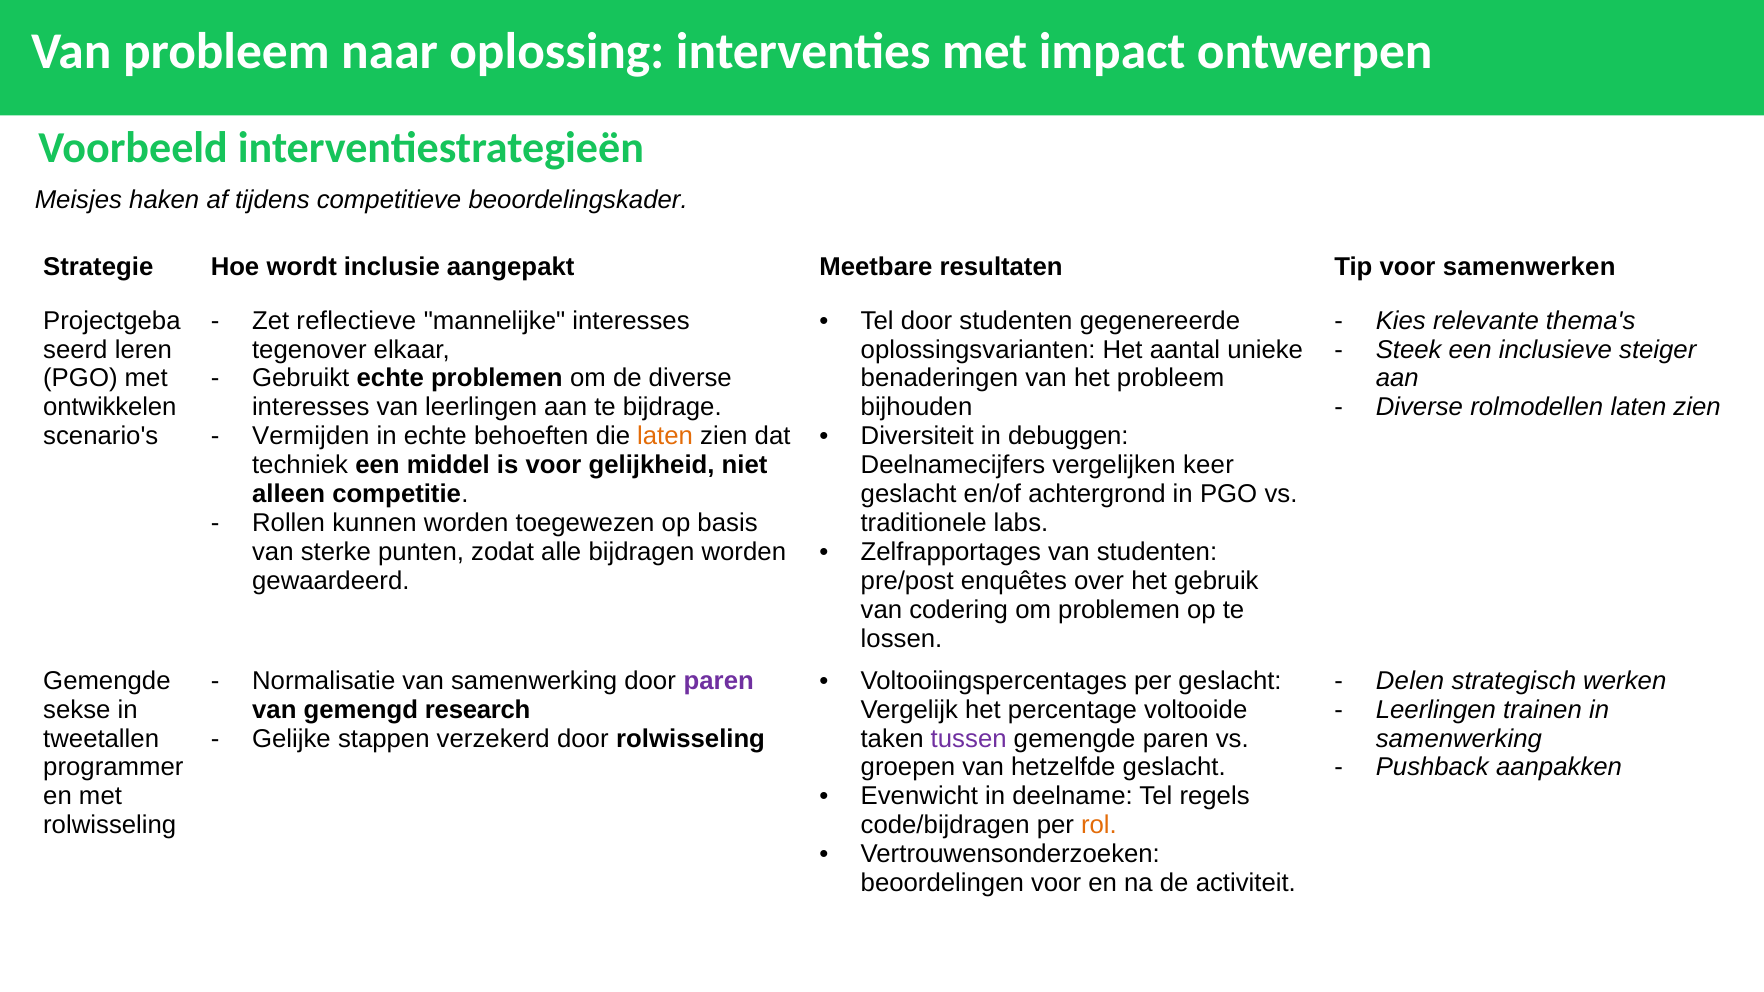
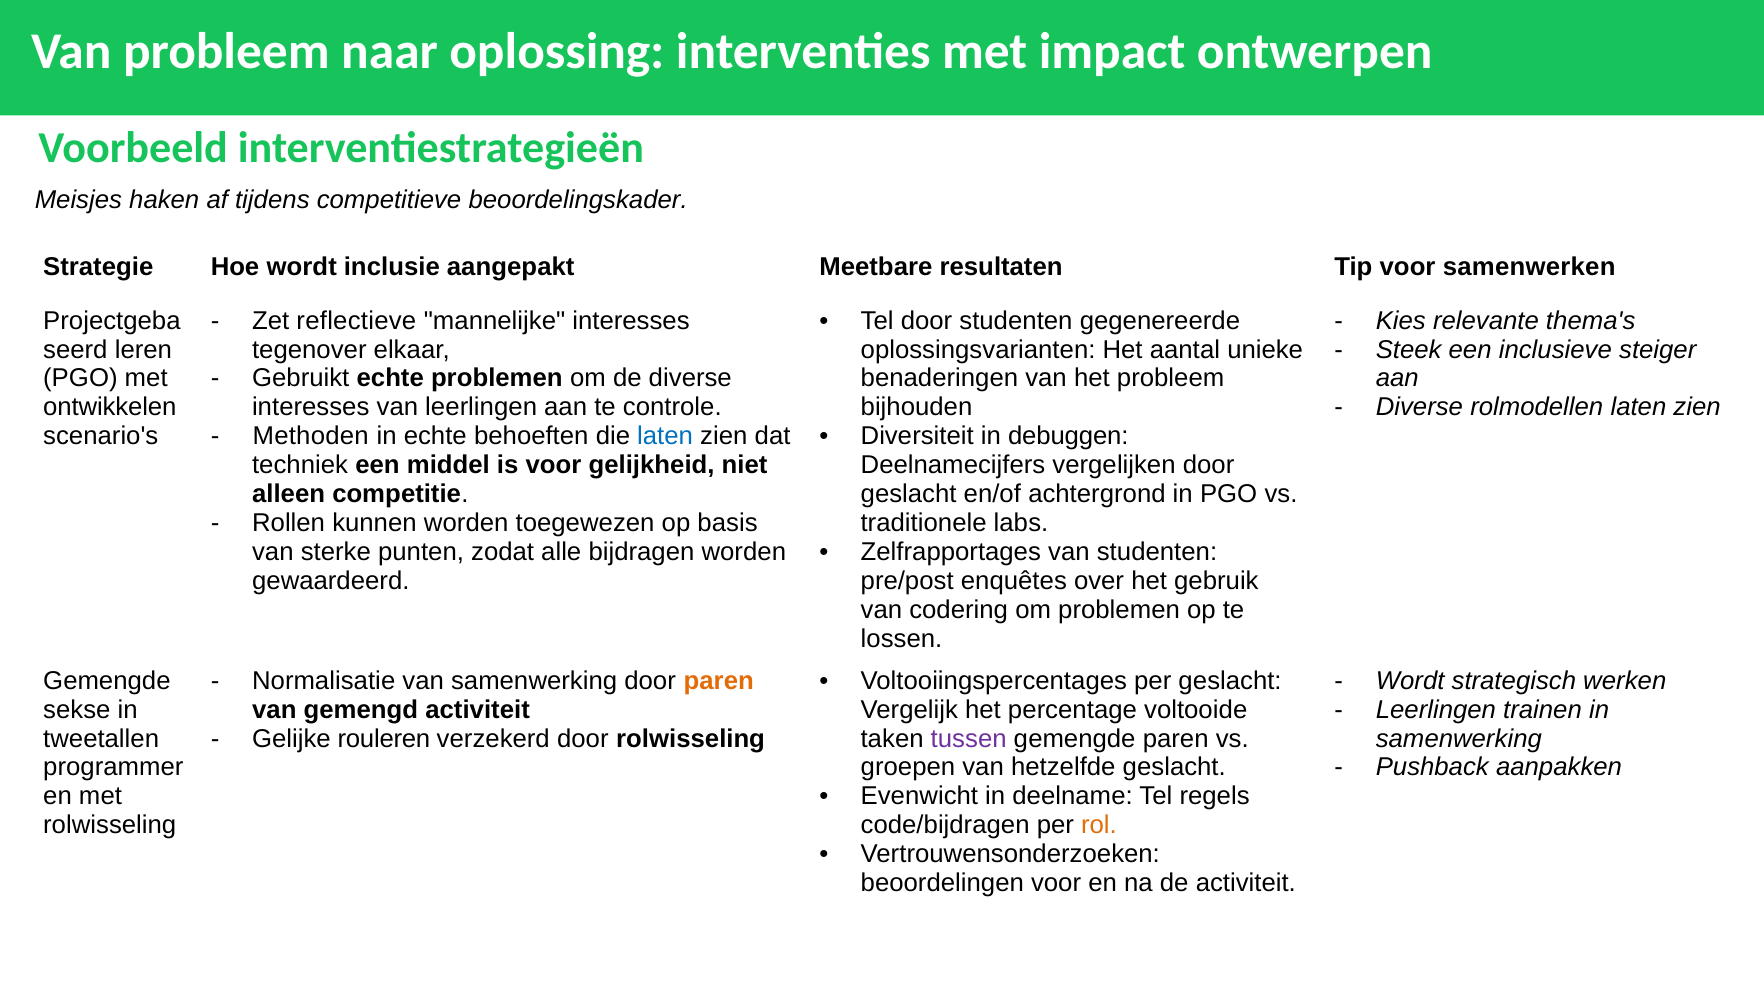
bijdrage: bijdrage -> controle
Vermijden: Vermijden -> Methoden
laten at (665, 436) colour: orange -> blue
vergelijken keer: keer -> door
paren at (719, 681) colour: purple -> orange
Delen at (1410, 681): Delen -> Wordt
gemengd research: research -> activiteit
stappen: stappen -> rouleren
